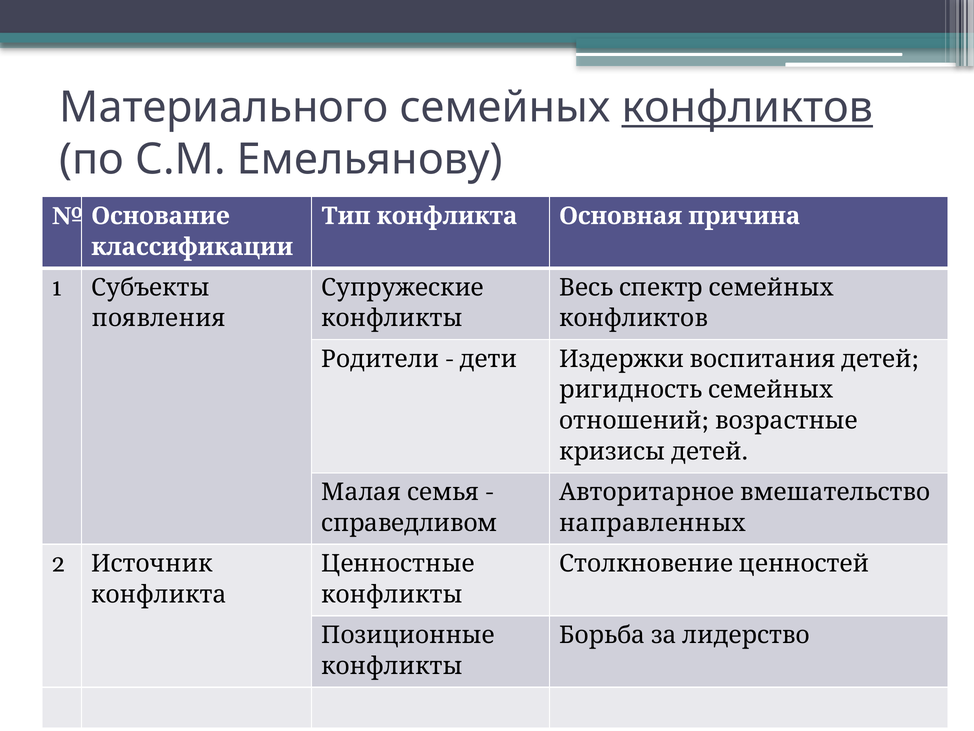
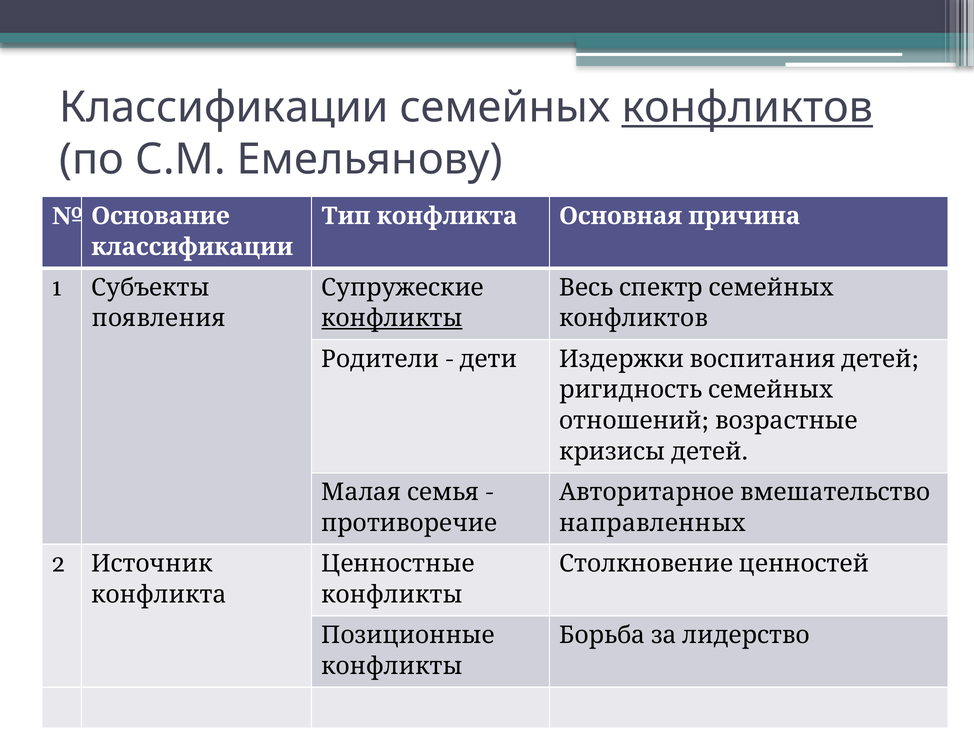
Материального at (224, 108): Материального -> Классификации
конфликты at (392, 318) underline: none -> present
справедливом: справедливом -> противоречие
